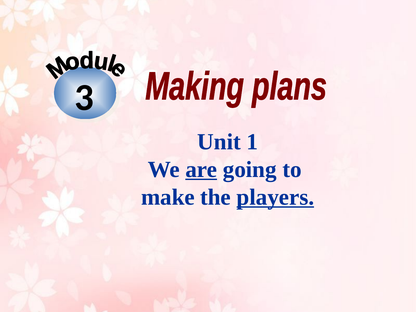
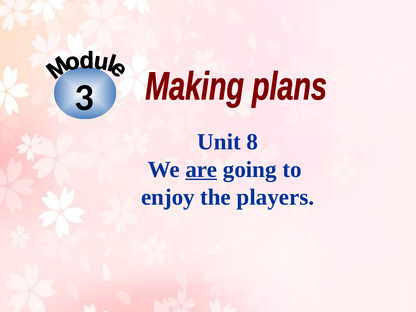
1: 1 -> 8
make: make -> enjoy
players underline: present -> none
